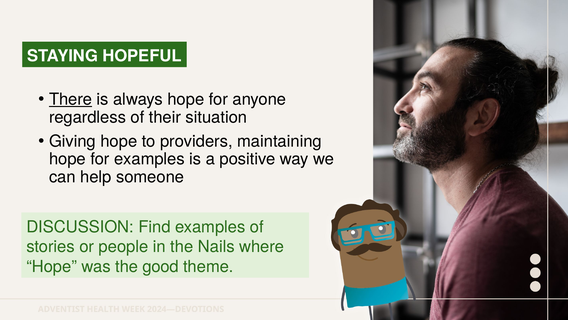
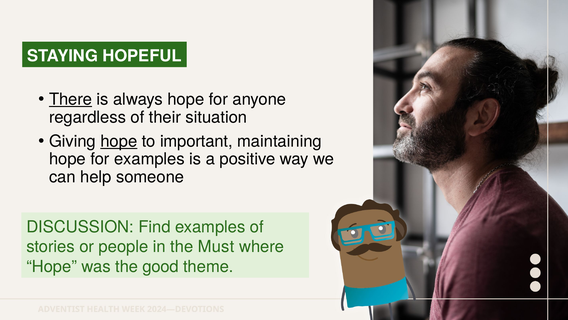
hope at (119, 141) underline: none -> present
providers: providers -> important
Nails: Nails -> Must
